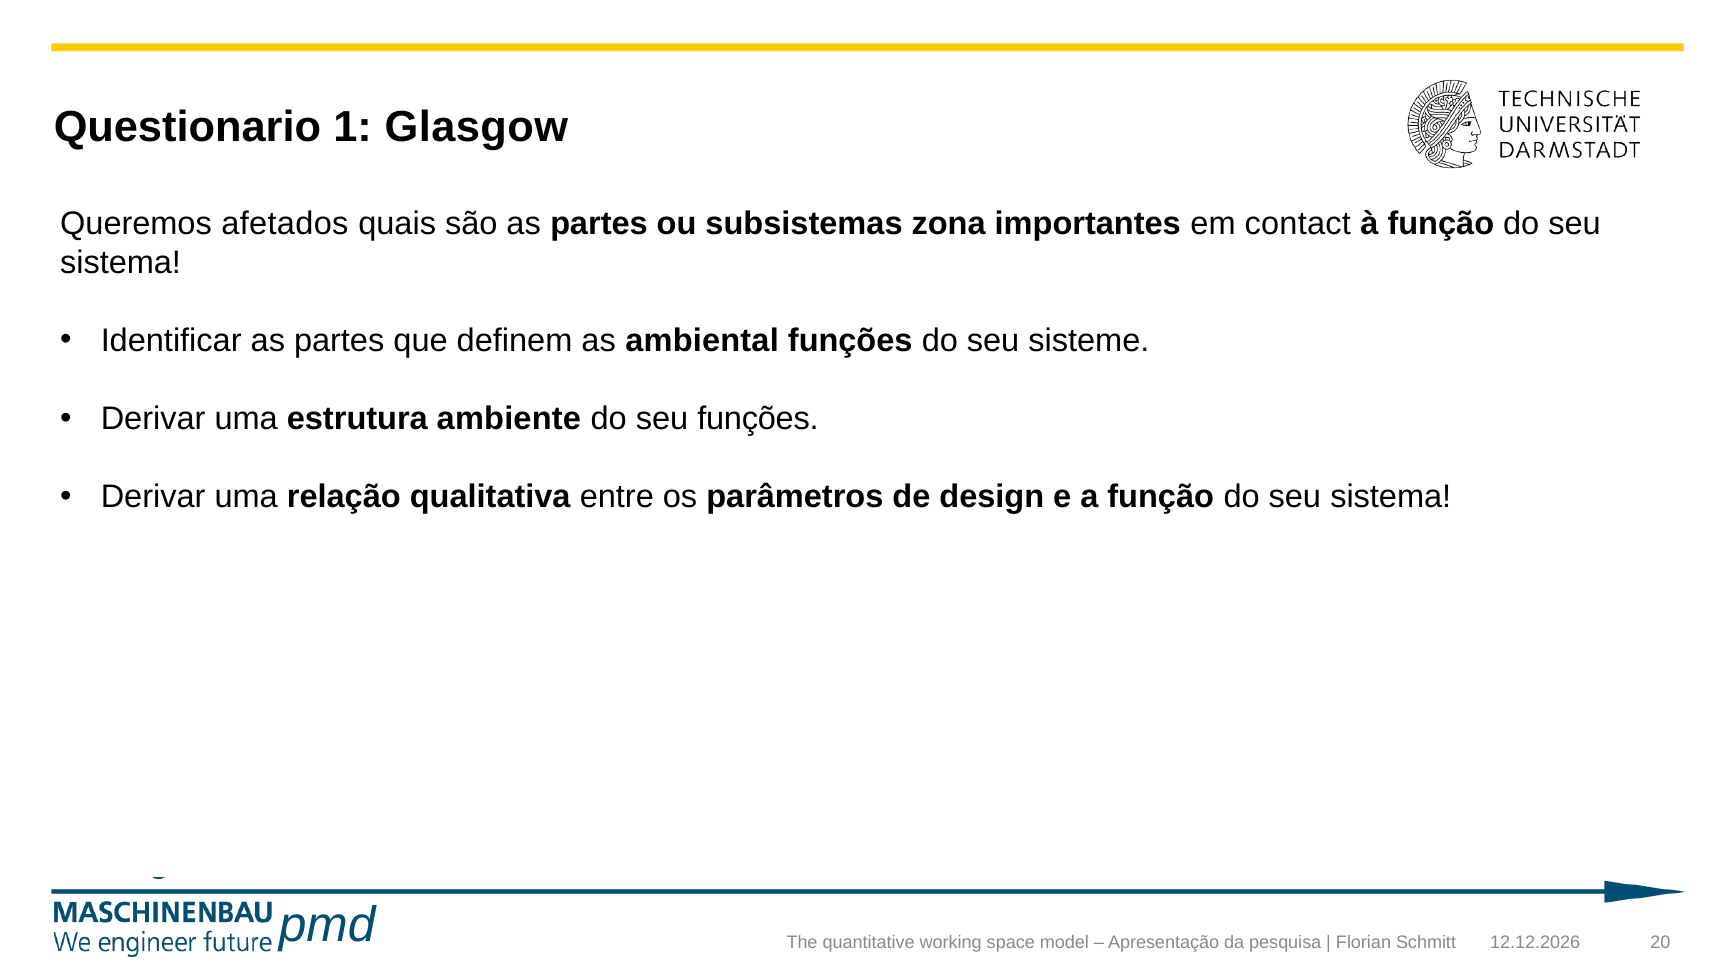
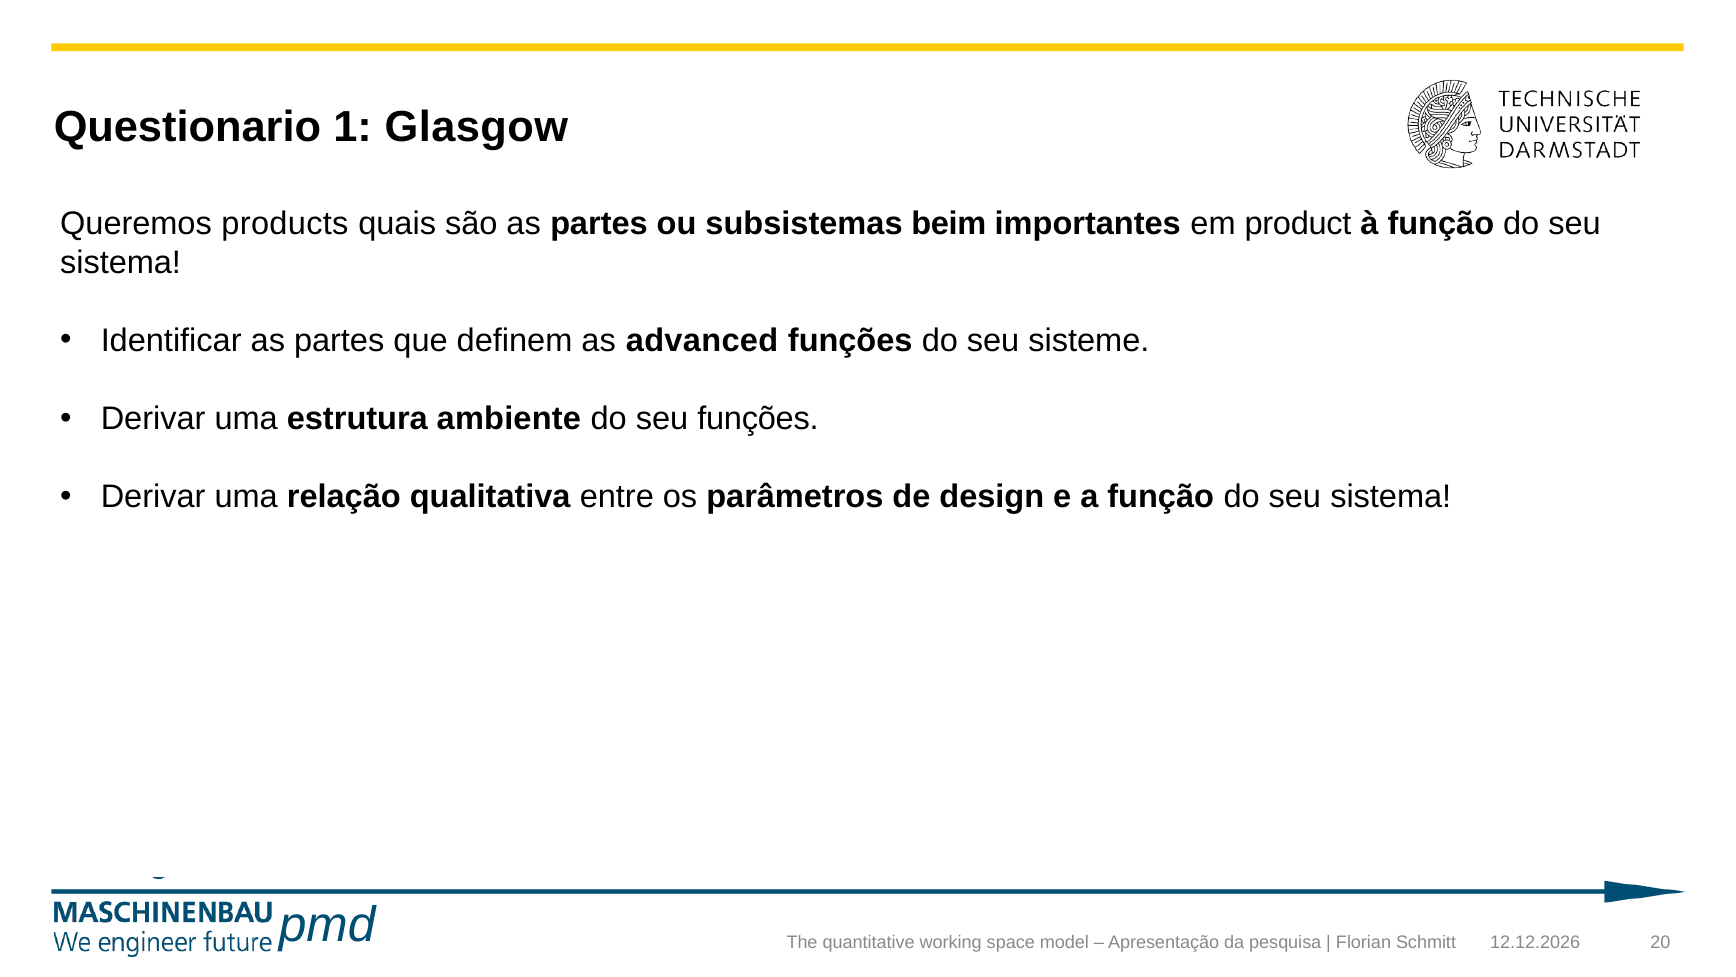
afetados: afetados -> products
zona: zona -> beim
contact: contact -> product
ambiental: ambiental -> advanced
